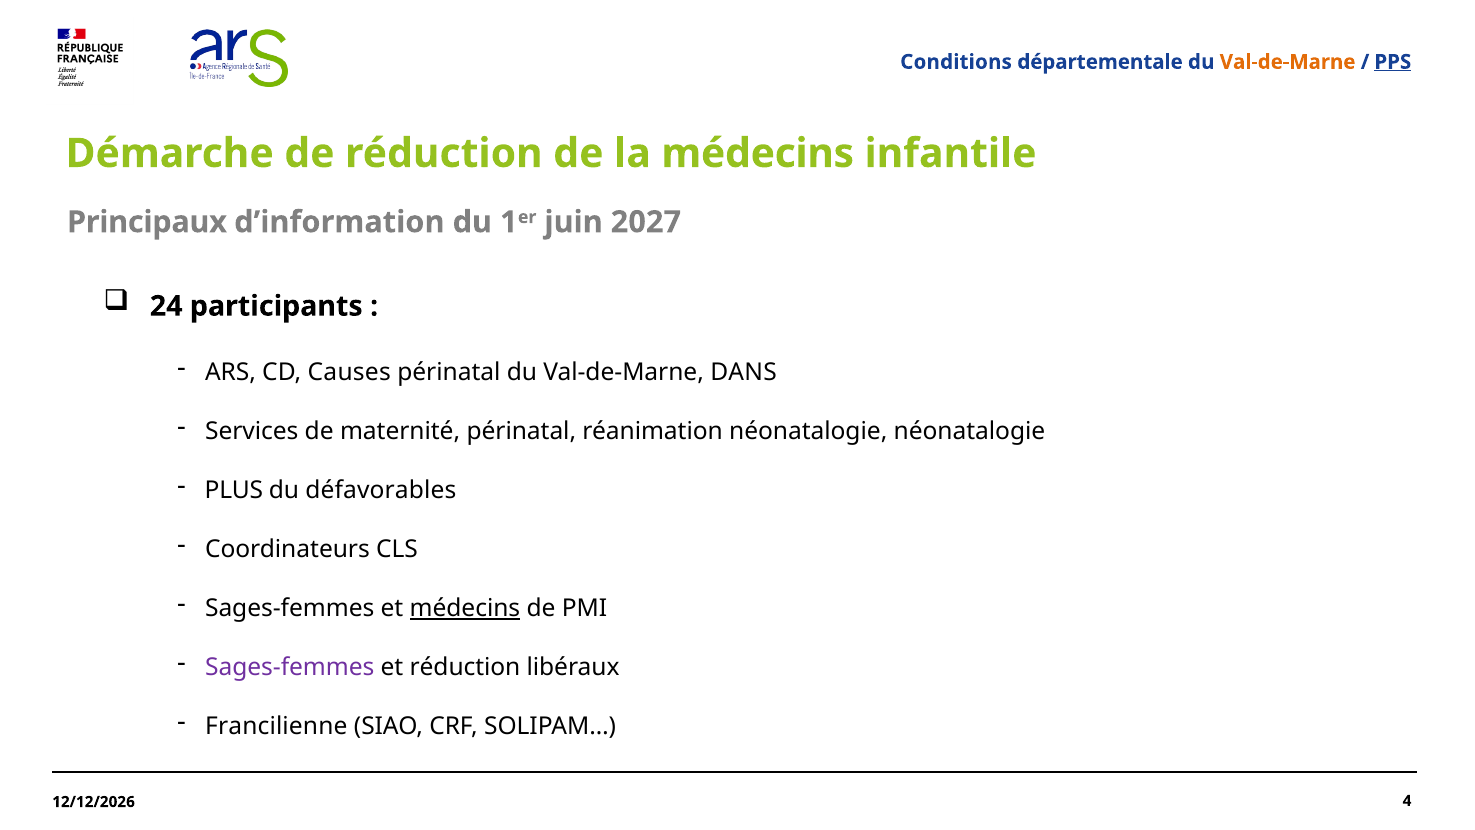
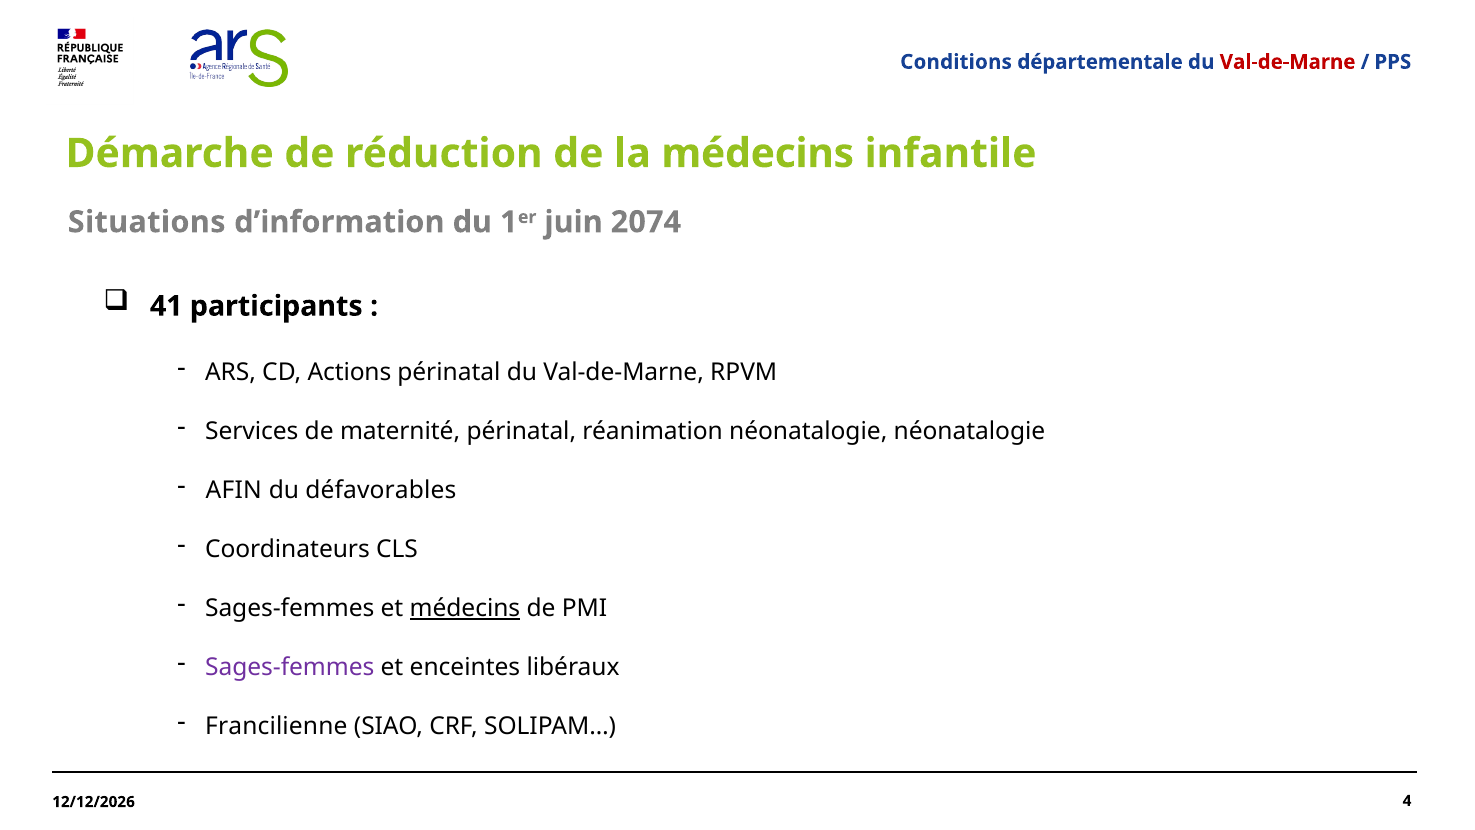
Val-de-Marne at (1288, 62) colour: orange -> red
PPS underline: present -> none
Principaux: Principaux -> Situations
2027: 2027 -> 2074
24: 24 -> 41
Causes: Causes -> Actions
DANS: DANS -> RPVM
PLUS: PLUS -> AFIN
et réduction: réduction -> enceintes
